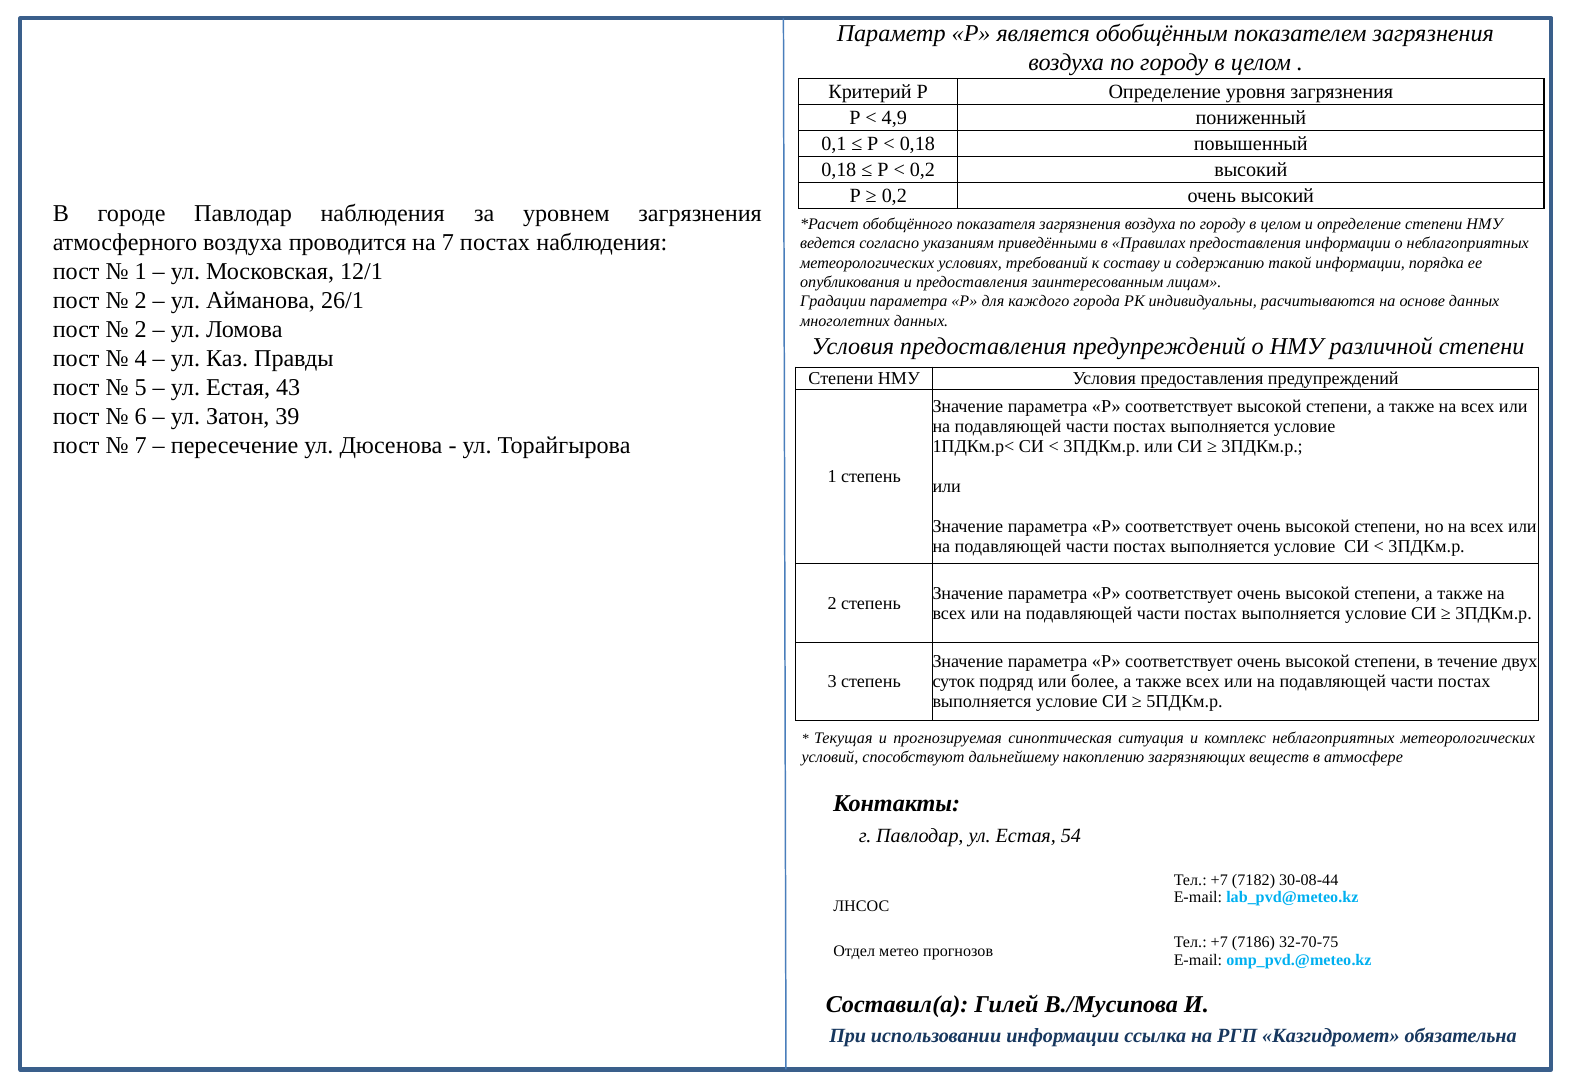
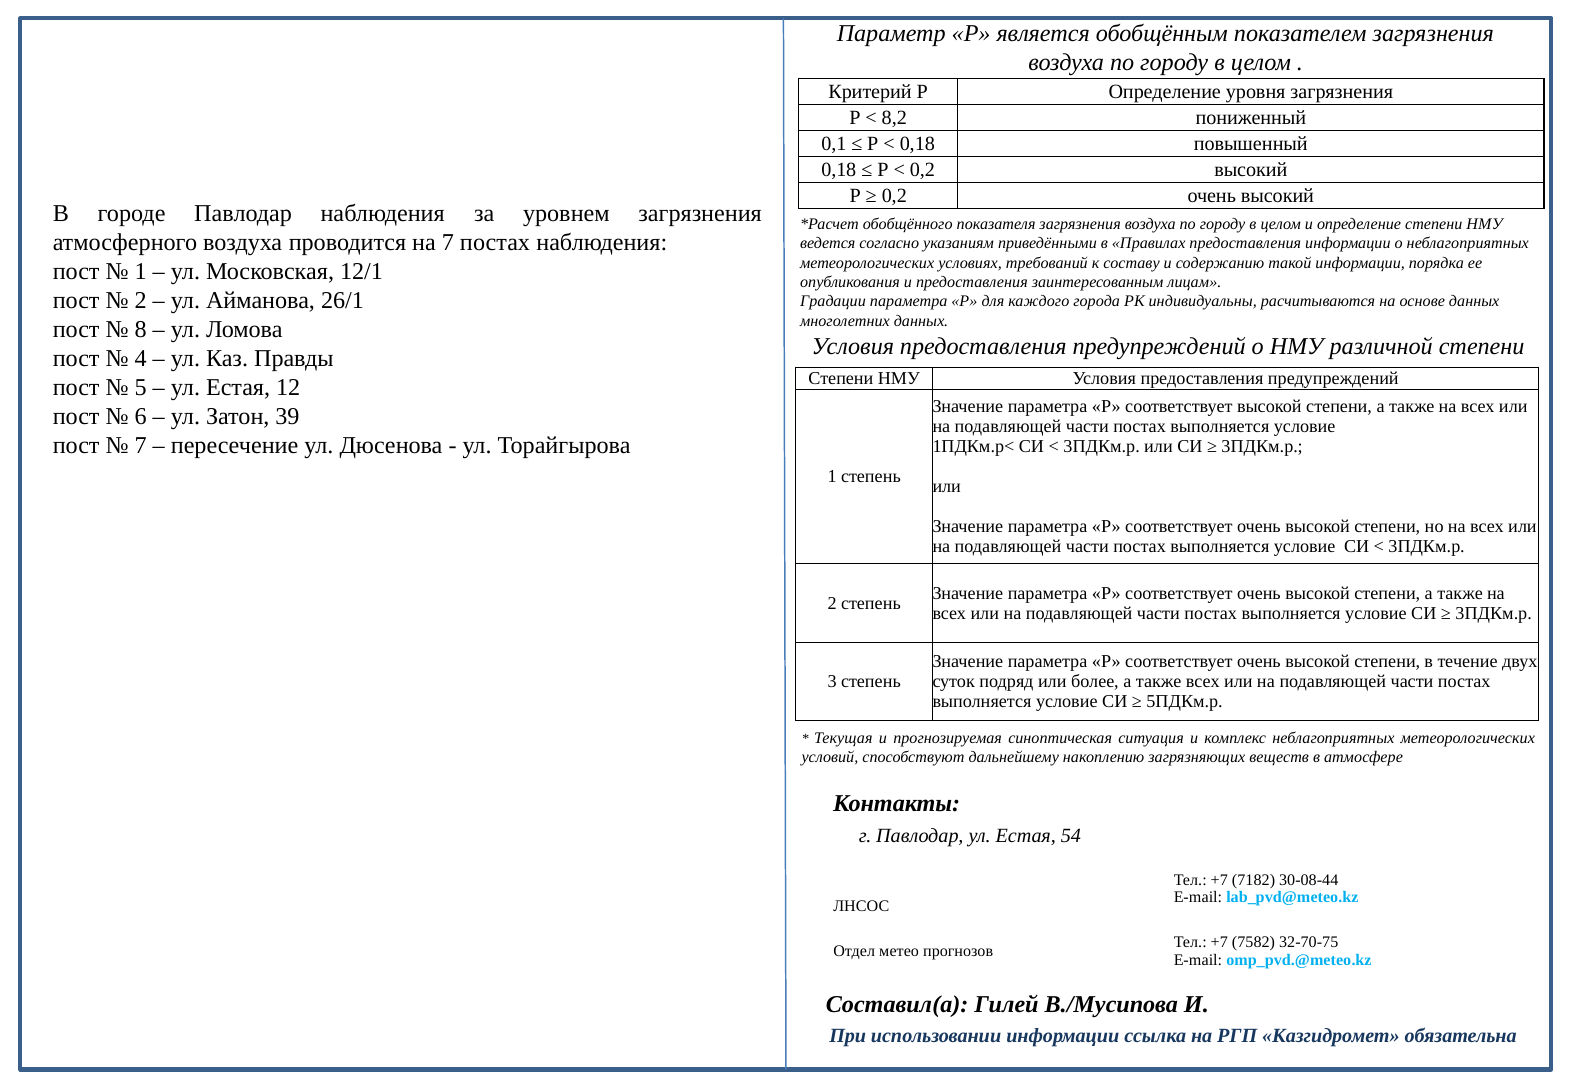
4,9: 4,9 -> 8,2
2 at (141, 329): 2 -> 8
43: 43 -> 12
7186: 7186 -> 7582
